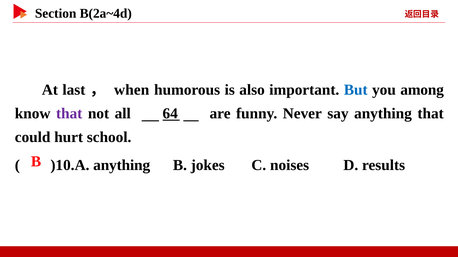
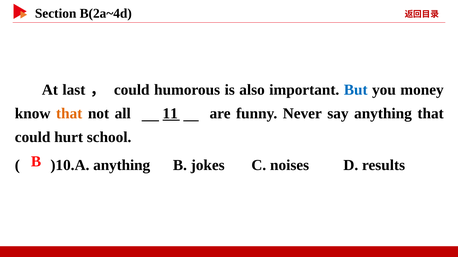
when at (132, 90): when -> could
among: among -> money
that at (69, 114) colour: purple -> orange
64: 64 -> 11
